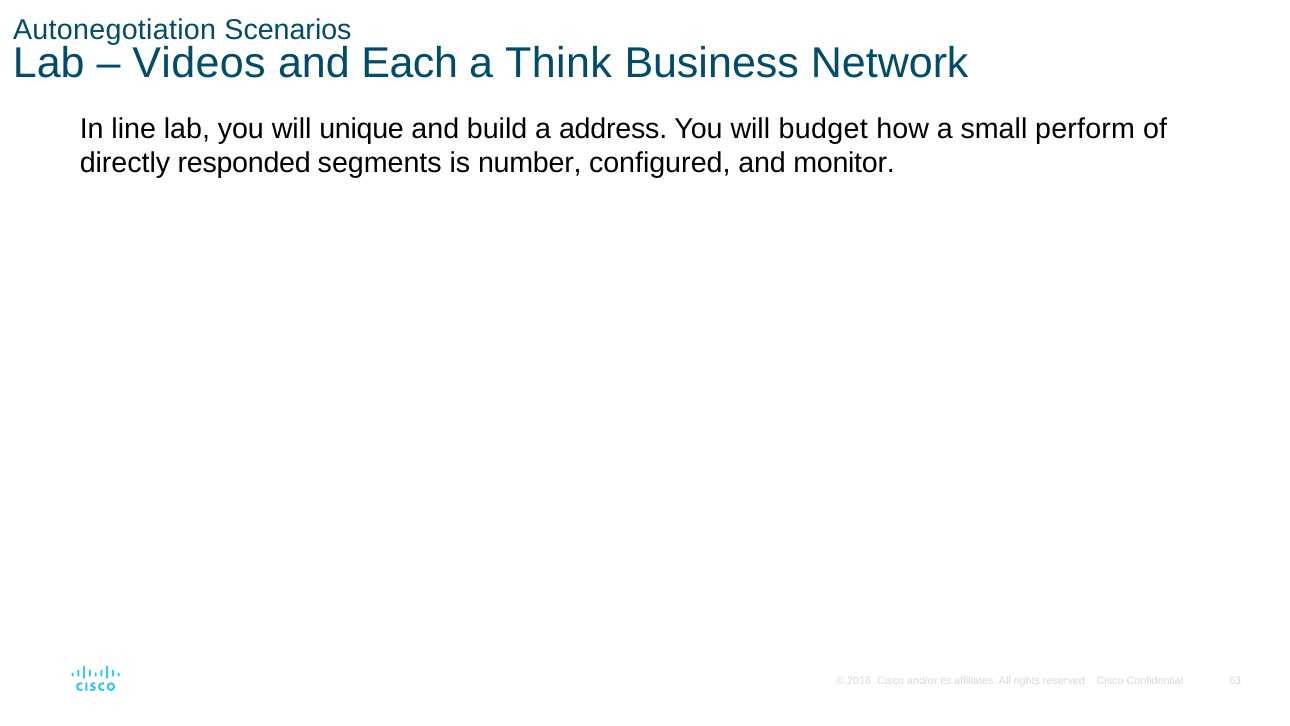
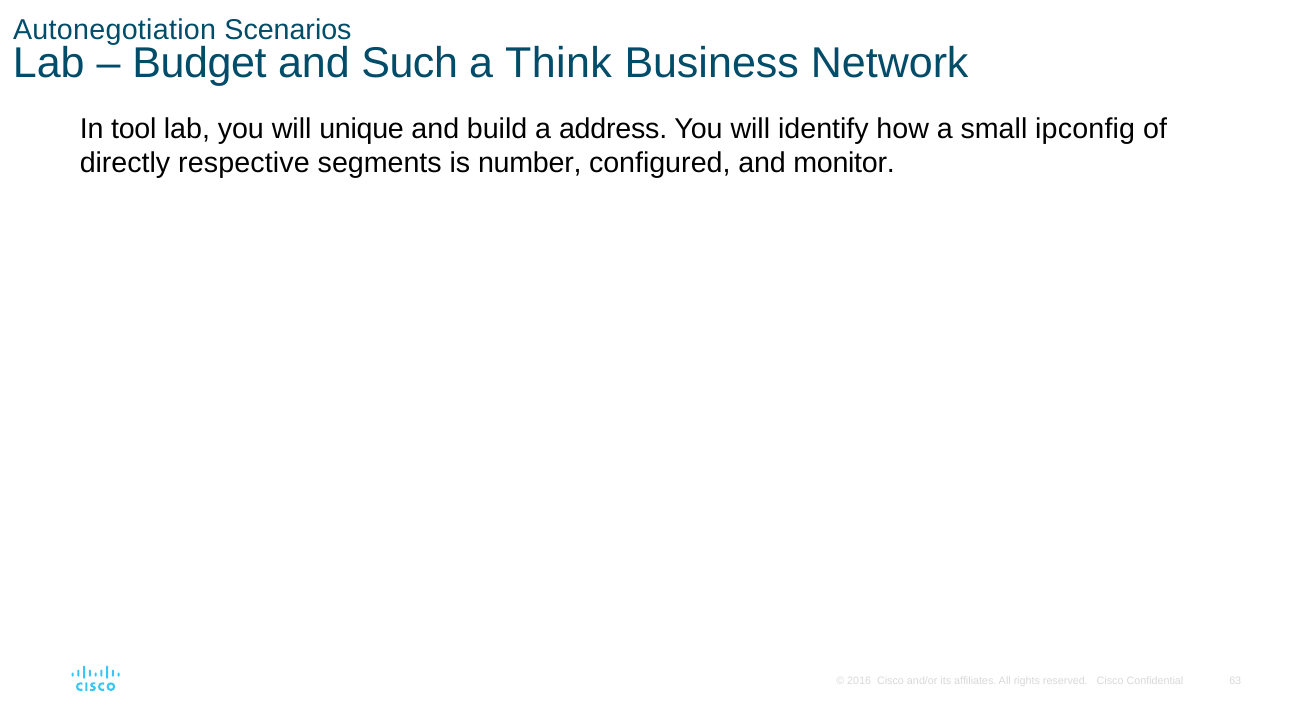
Videos: Videos -> Budget
Each: Each -> Such
line: line -> tool
budget: budget -> identify
perform: perform -> ipconfig
responded: responded -> respective
